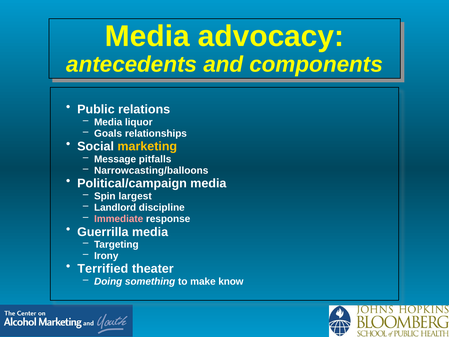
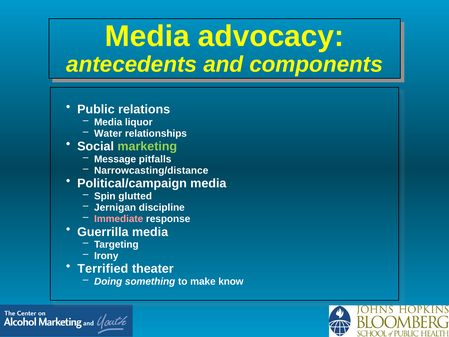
Goals: Goals -> Water
marketing colour: yellow -> light green
Narrowcasting/balloons: Narrowcasting/balloons -> Narrowcasting/distance
largest: largest -> glutted
Landlord: Landlord -> Jernigan
